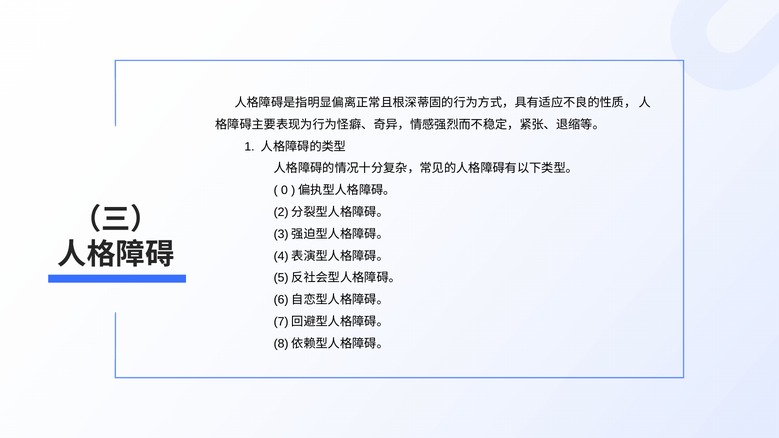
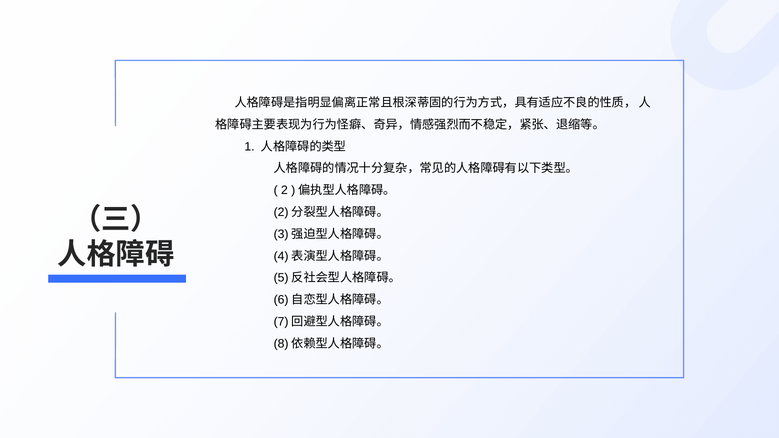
0: 0 -> 2
